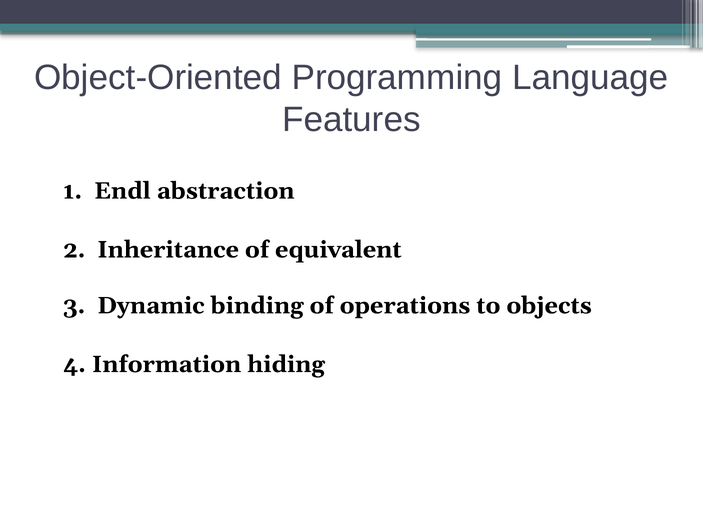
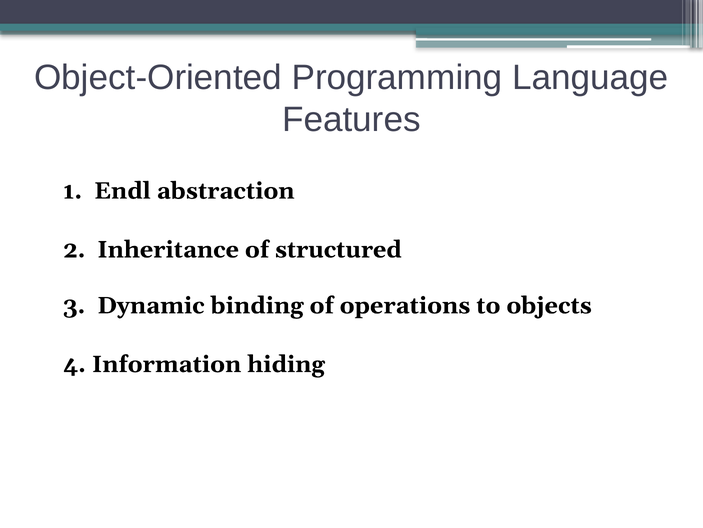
equivalent: equivalent -> structured
